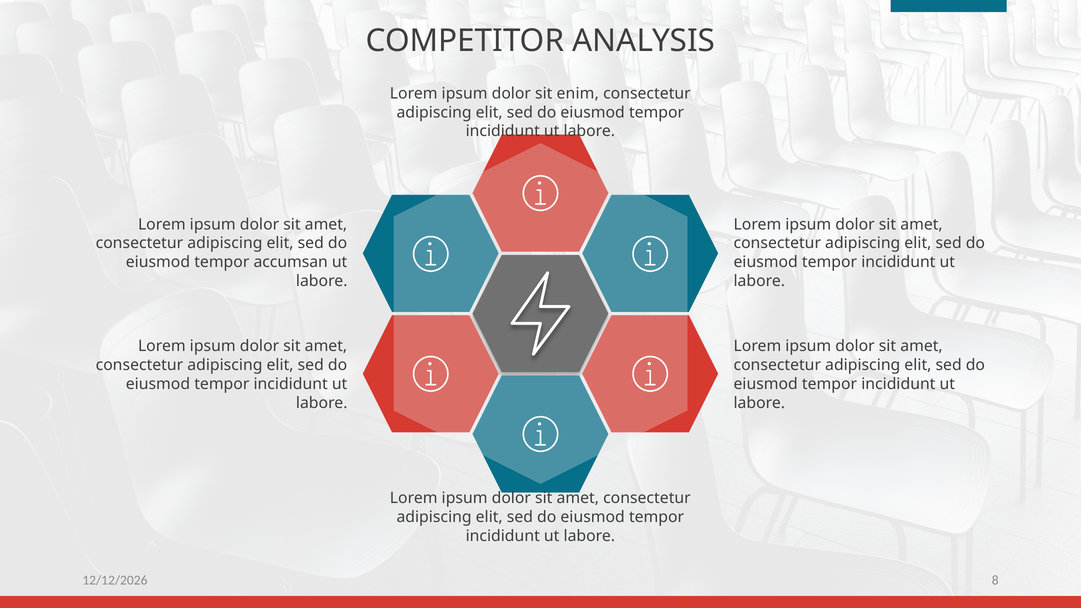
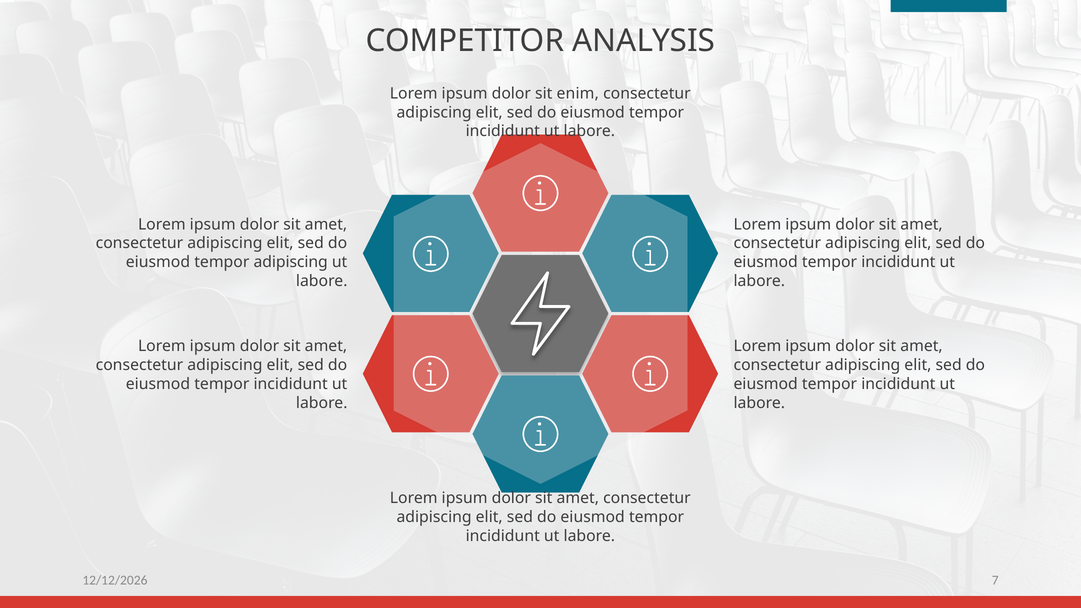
tempor accumsan: accumsan -> adipiscing
8: 8 -> 7
